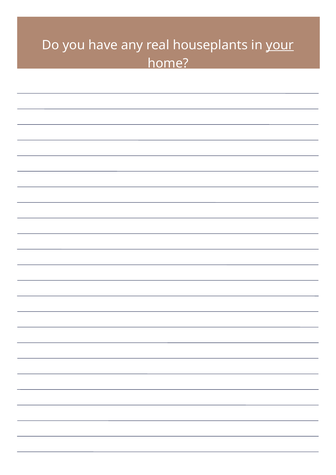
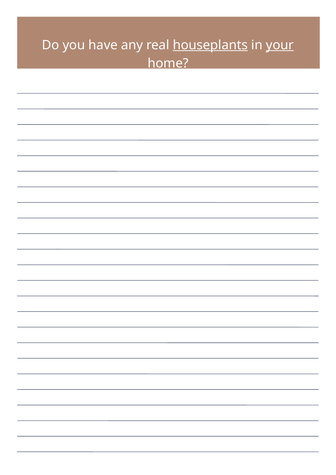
houseplants underline: none -> present
